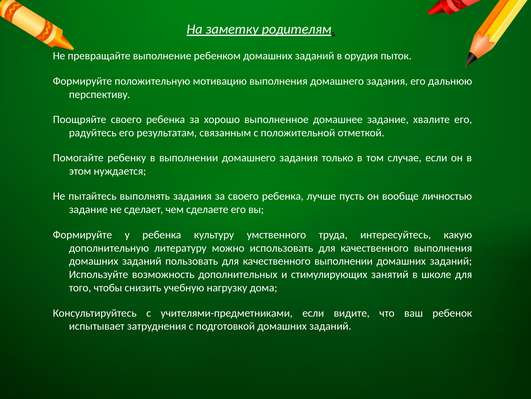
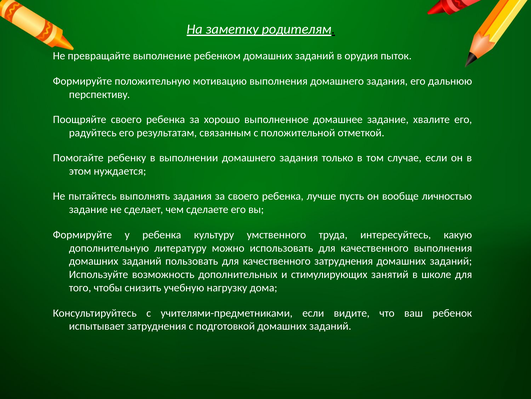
качественного выполнении: выполнении -> затруднения
